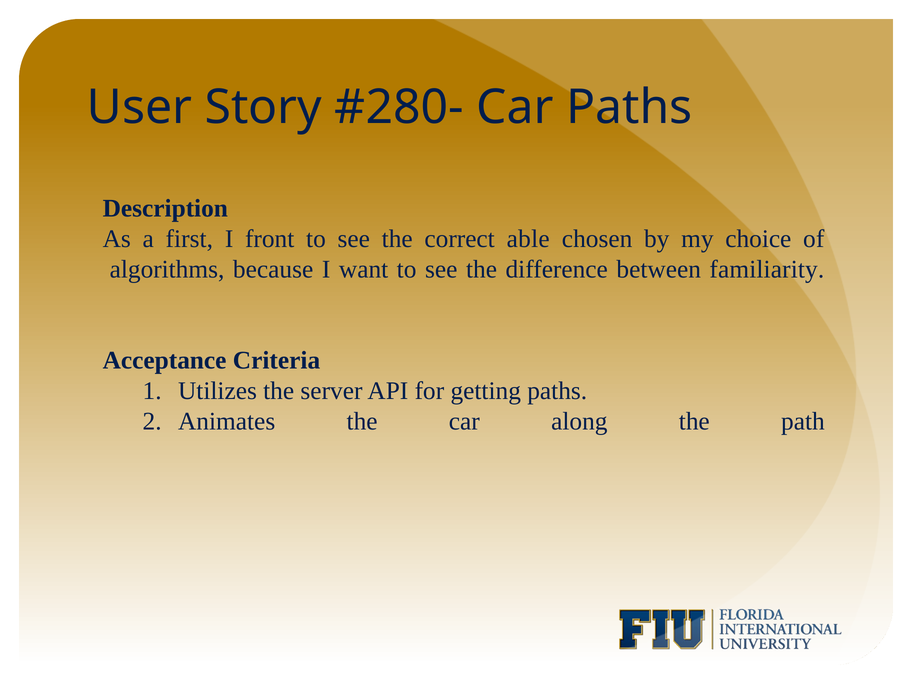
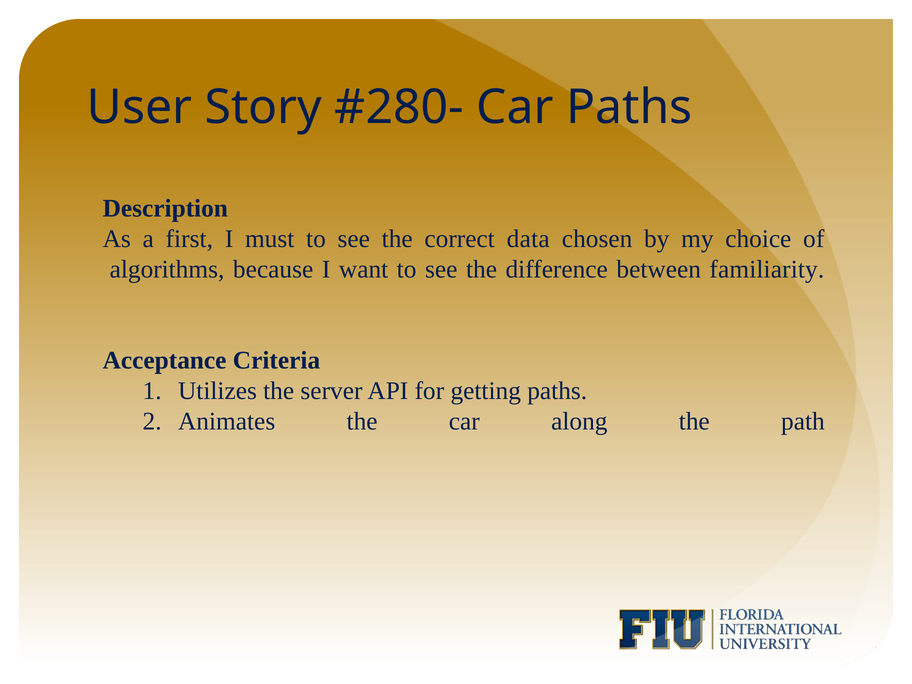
front: front -> must
able: able -> data
